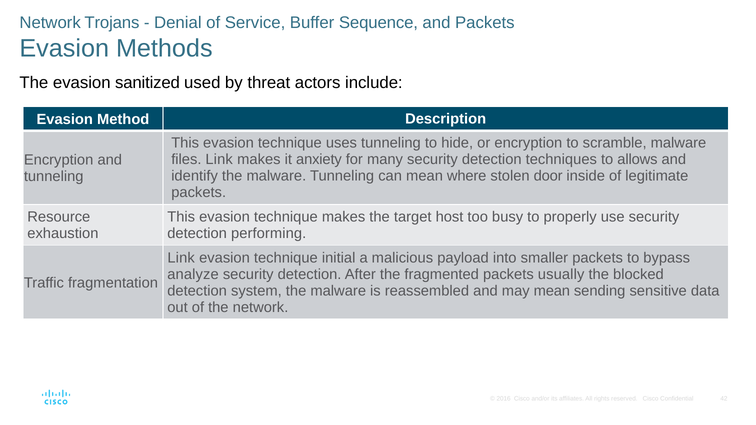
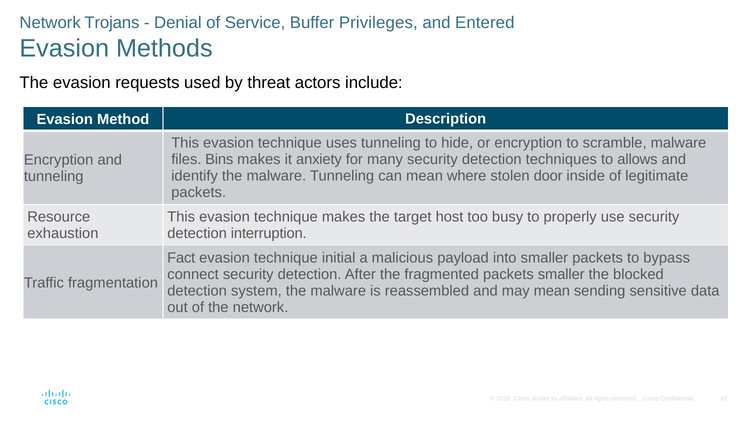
Sequence: Sequence -> Privileges
and Packets: Packets -> Entered
sanitized: sanitized -> requests
files Link: Link -> Bins
performing: performing -> interruption
Link at (181, 258): Link -> Fact
analyze: analyze -> connect
packets usually: usually -> smaller
